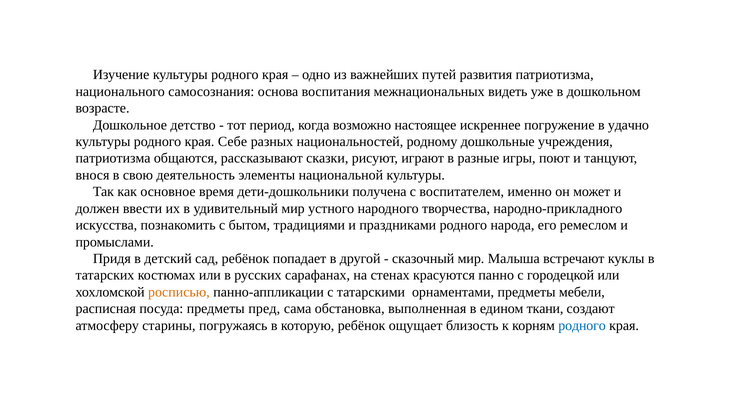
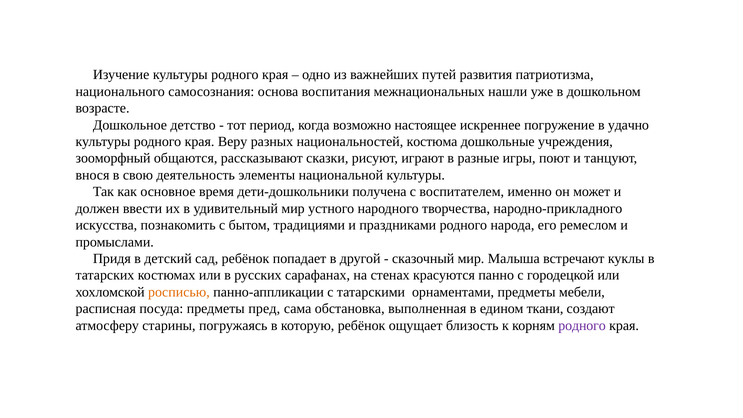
видеть: видеть -> нашли
Себе: Себе -> Веру
родному: родному -> костюма
патриотизма at (113, 158): патриотизма -> зооморфный
родного at (582, 325) colour: blue -> purple
